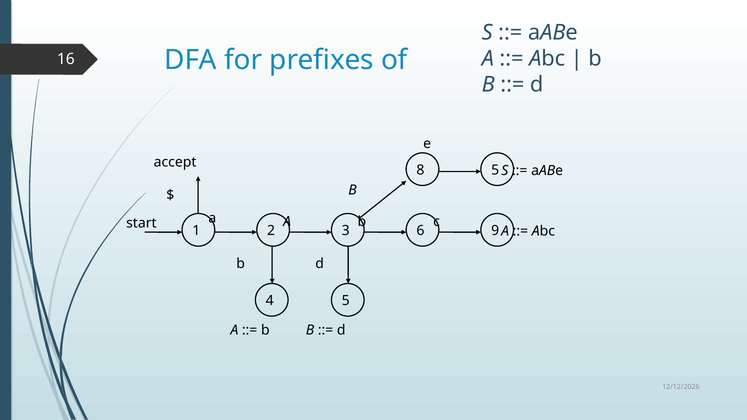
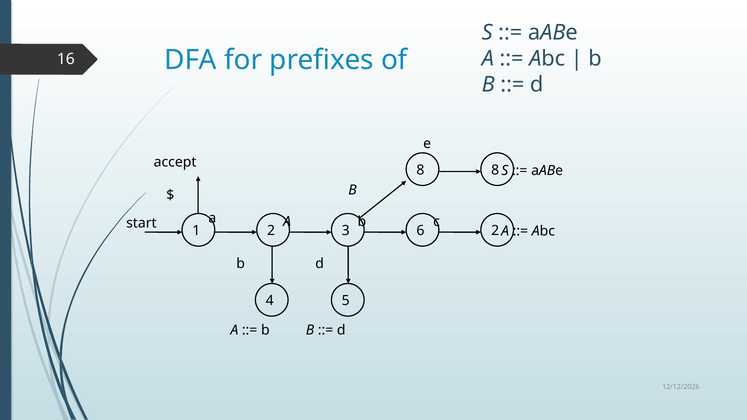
8 5: 5 -> 8
6 9: 9 -> 2
